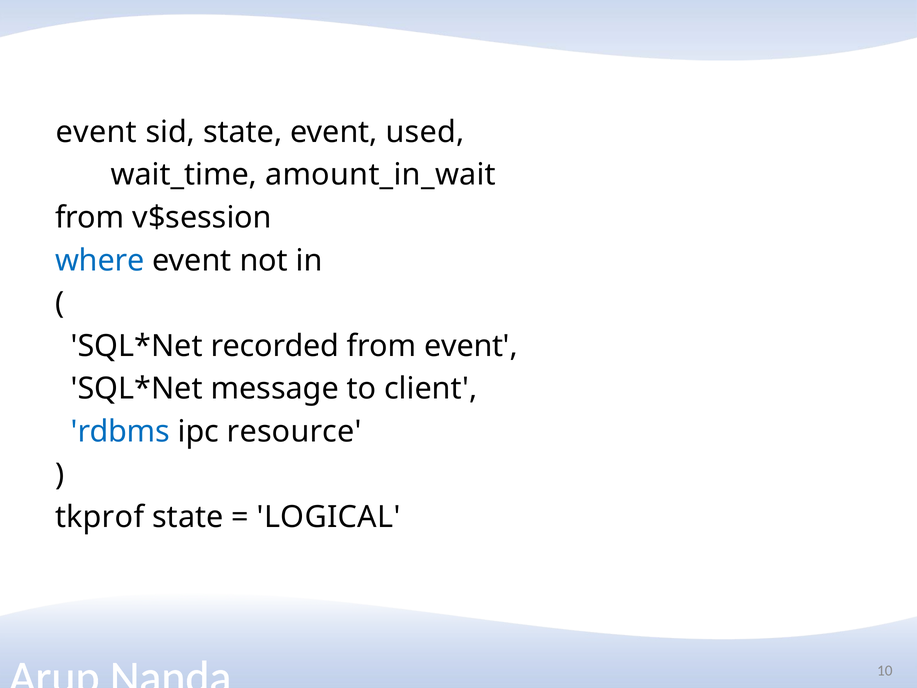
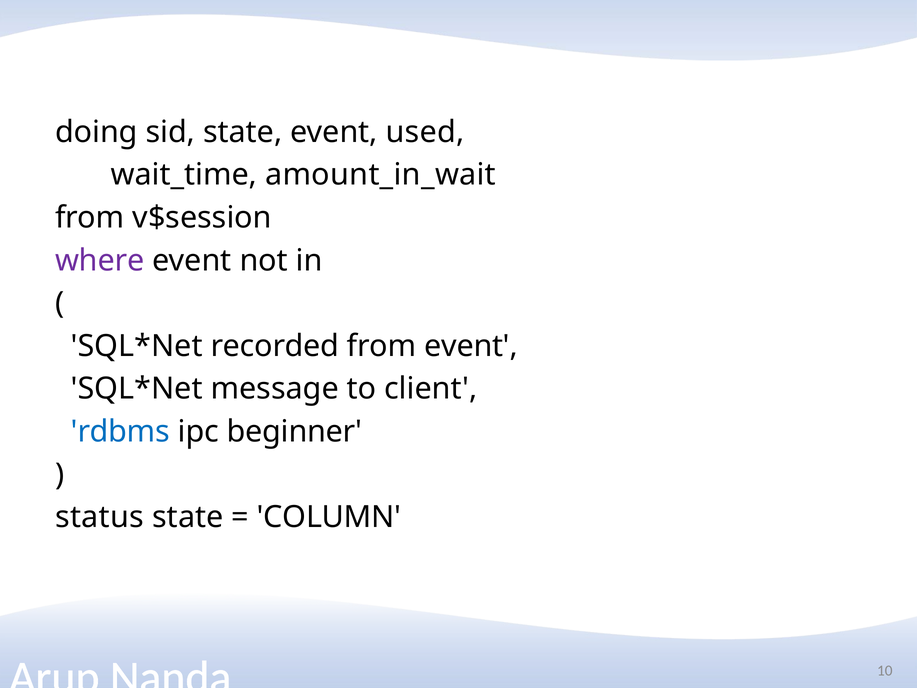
event at (96, 132): event -> doing
where colour: blue -> purple
resource: resource -> beginner
tkprof: tkprof -> status
LOGICAL: LOGICAL -> COLUMN
